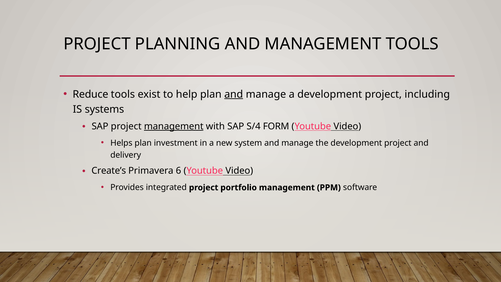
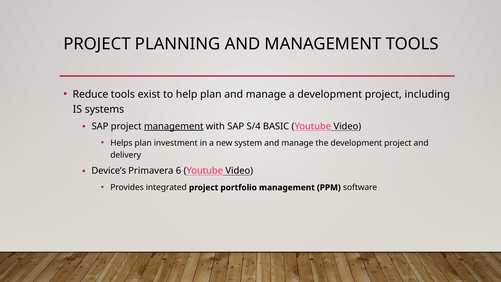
and at (234, 94) underline: present -> none
FORM: FORM -> BASIC
Create’s: Create’s -> Device’s
